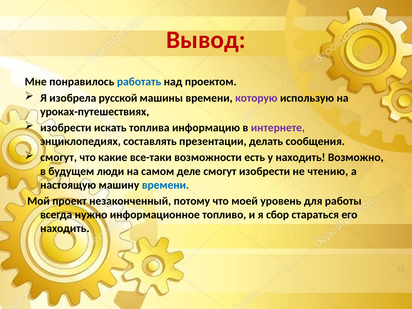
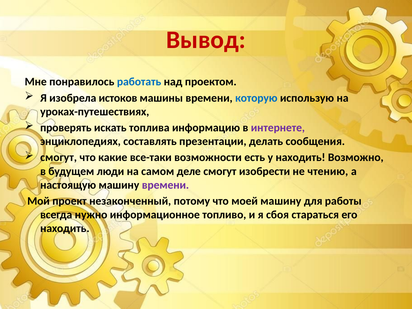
русской: русской -> истоков
которую colour: purple -> blue
изобрести at (66, 128): изобрести -> проверять
времени at (165, 185) colour: blue -> purple
моей уровень: уровень -> машину
сбор: сбор -> сбоя
